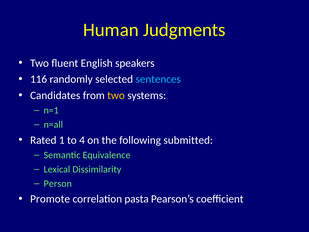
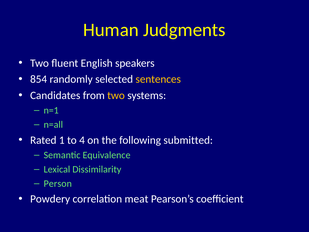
116: 116 -> 854
sentences colour: light blue -> yellow
Promote: Promote -> Powdery
pasta: pasta -> meat
